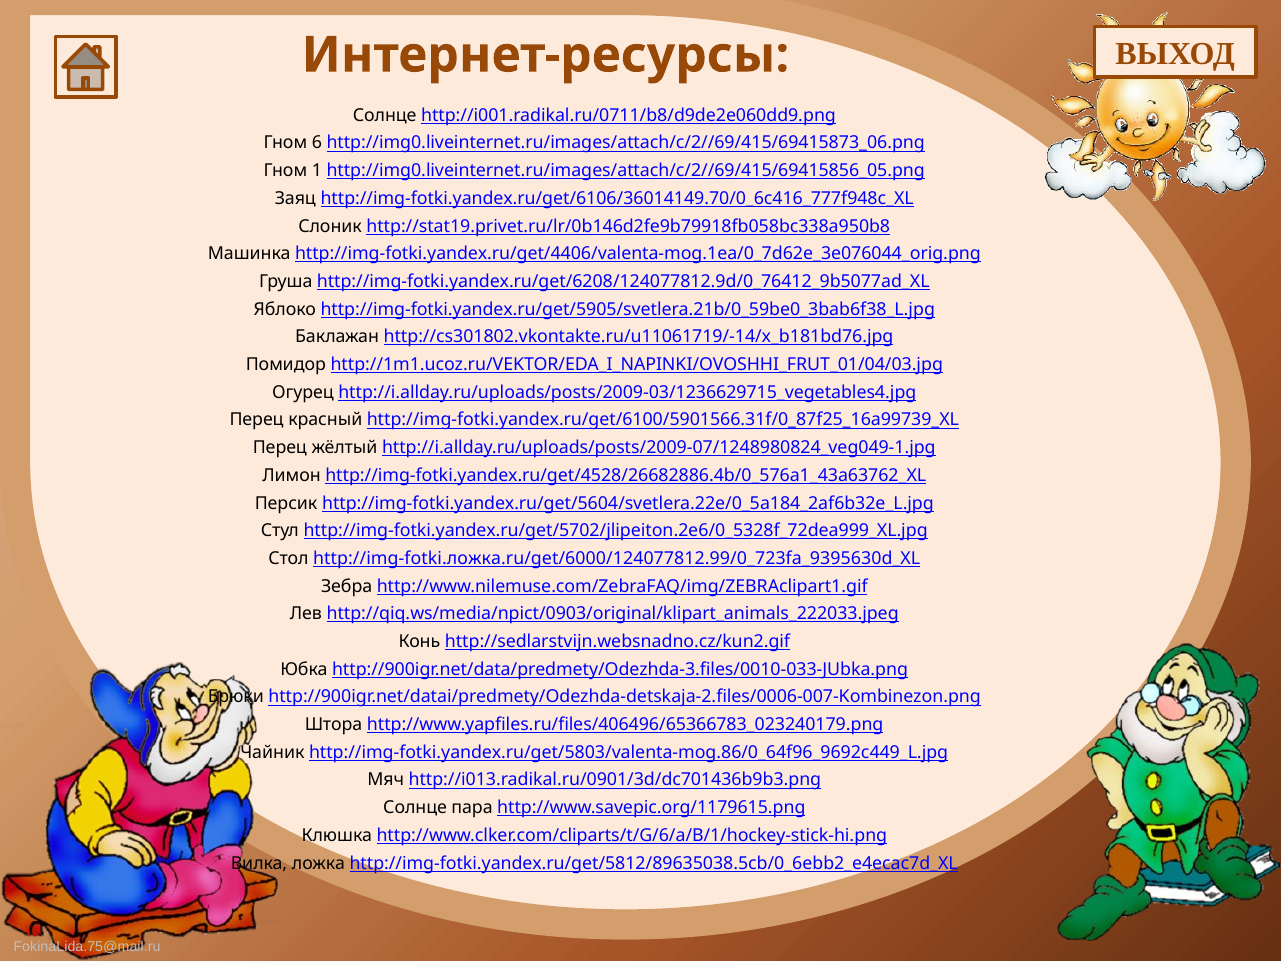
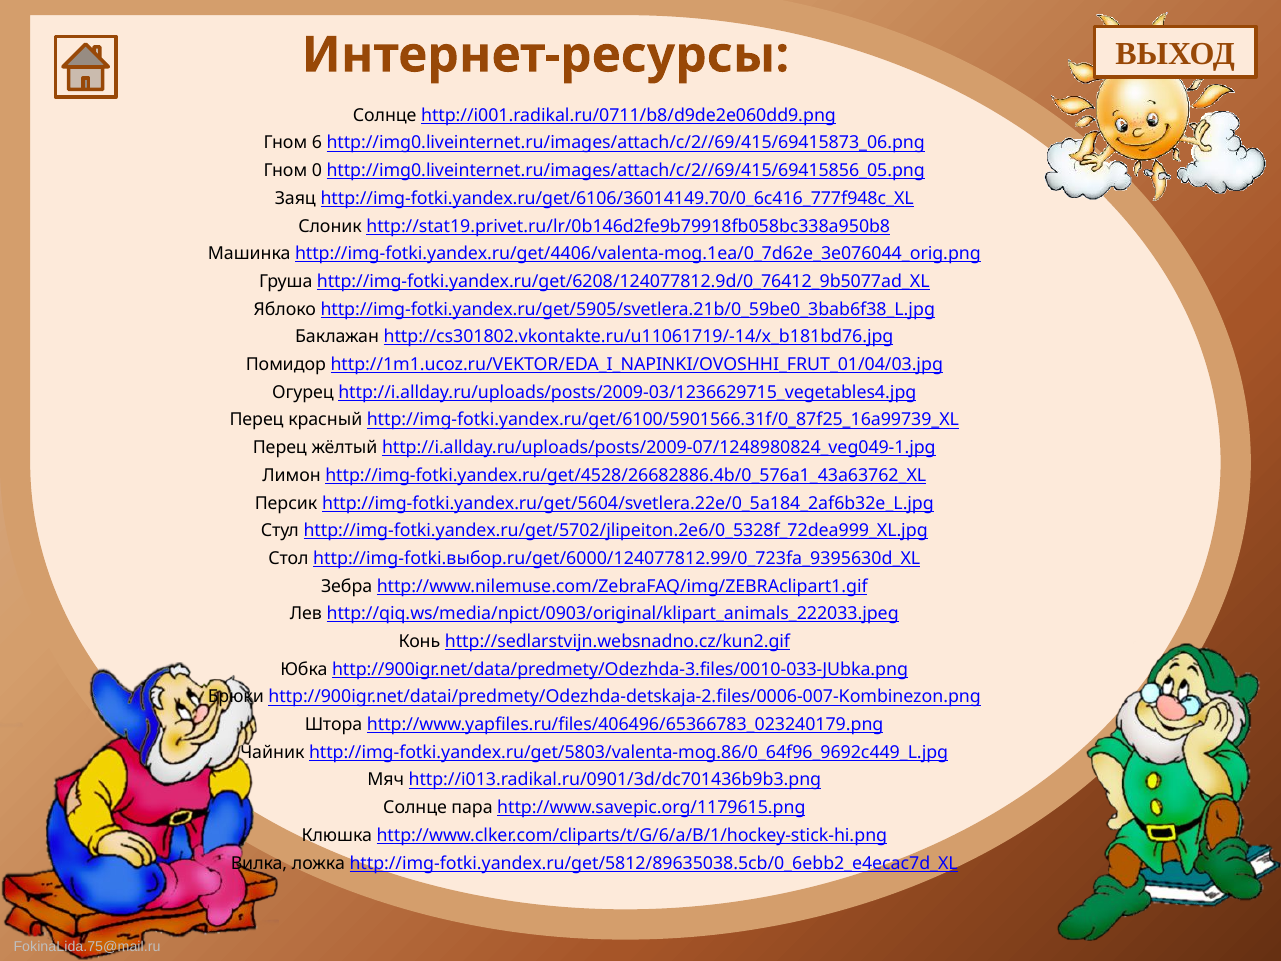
1: 1 -> 0
http://img-fotki.ложка.ru/get/6000/124077812.99/0_723fa_9395630d_XL: http://img-fotki.ложка.ru/get/6000/124077812.99/0_723fa_9395630d_XL -> http://img-fotki.выбор.ru/get/6000/124077812.99/0_723fa_9395630d_XL
